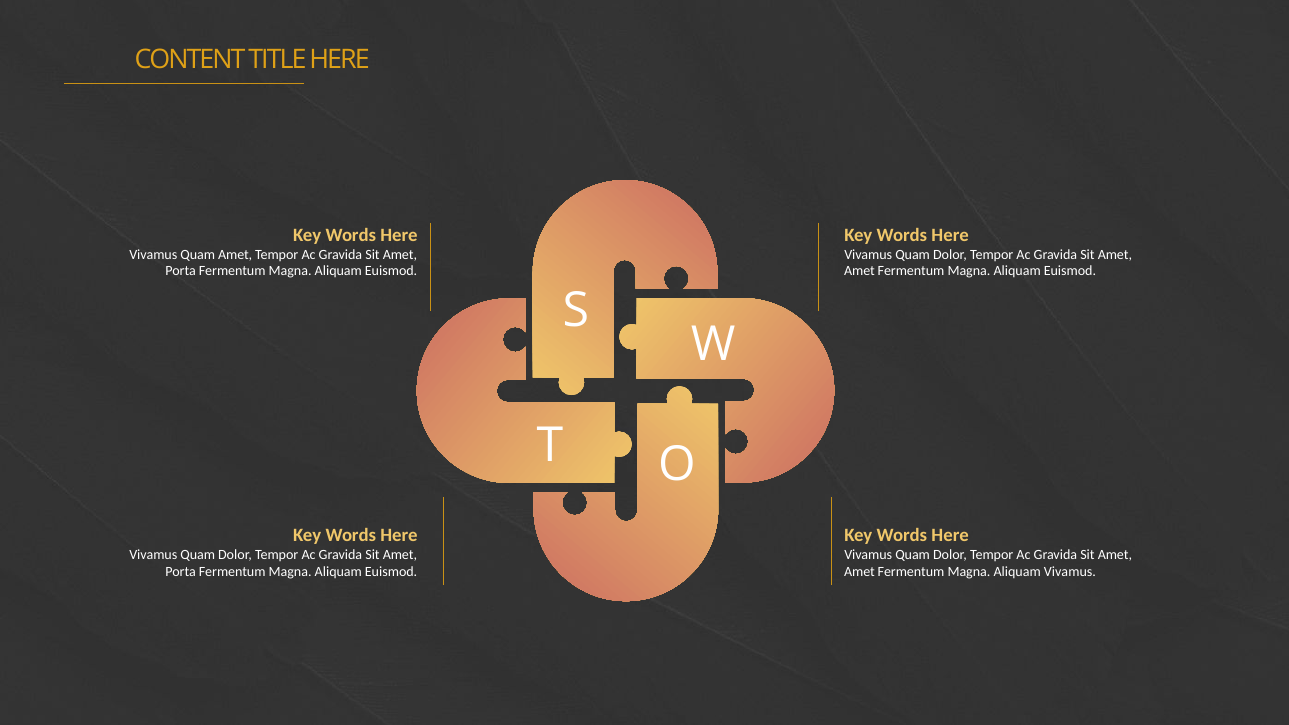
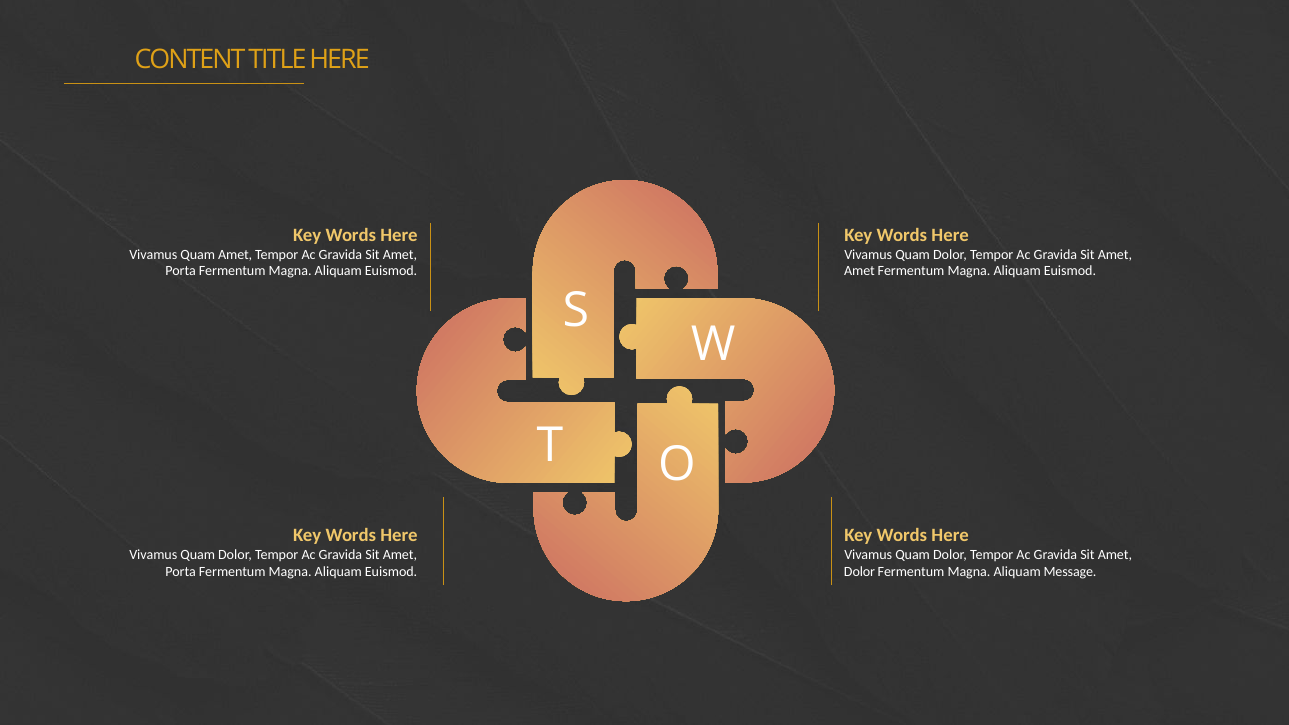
Amet at (860, 572): Amet -> Dolor
Aliquam Vivamus: Vivamus -> Message
